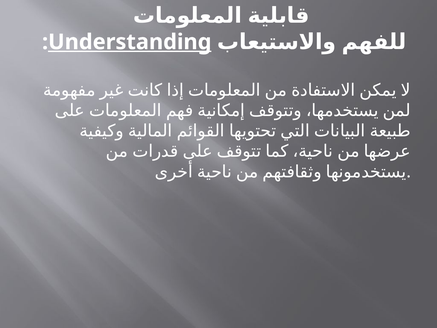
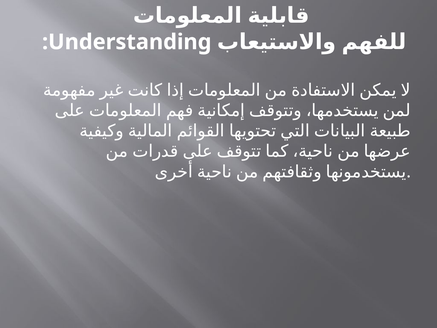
Understanding underline: present -> none
